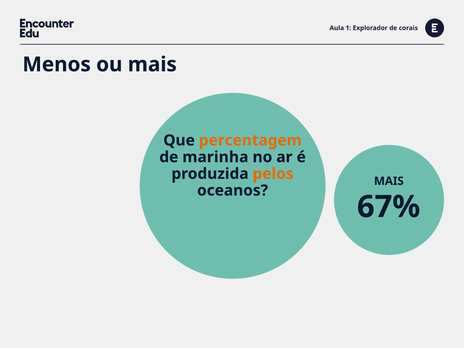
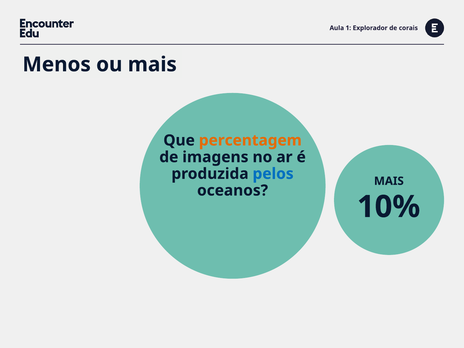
marinha: marinha -> imagens
pelos colour: orange -> blue
67%: 67% -> 10%
